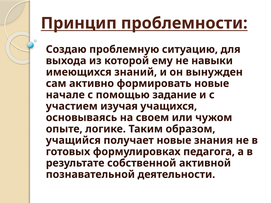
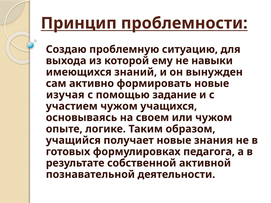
начале: начале -> изучая
участием изучая: изучая -> чужом
